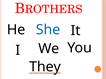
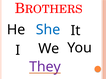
They colour: black -> purple
